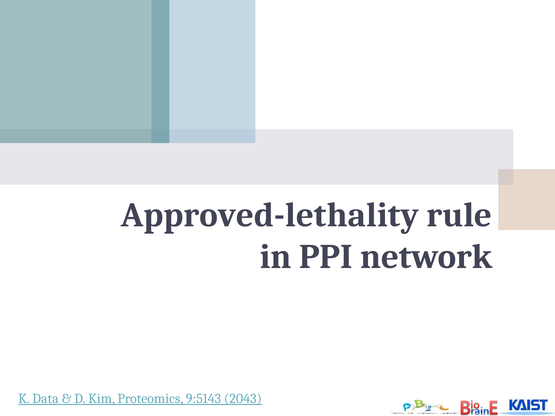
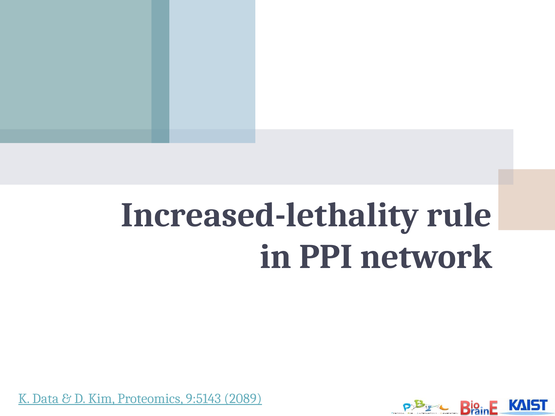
Approved-lethality: Approved-lethality -> Increased-lethality
2043: 2043 -> 2089
